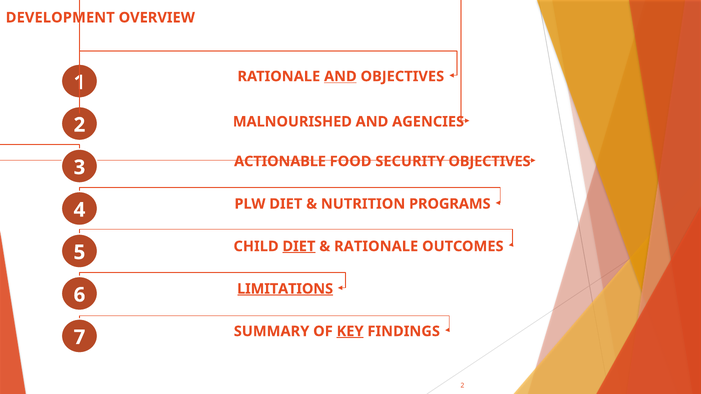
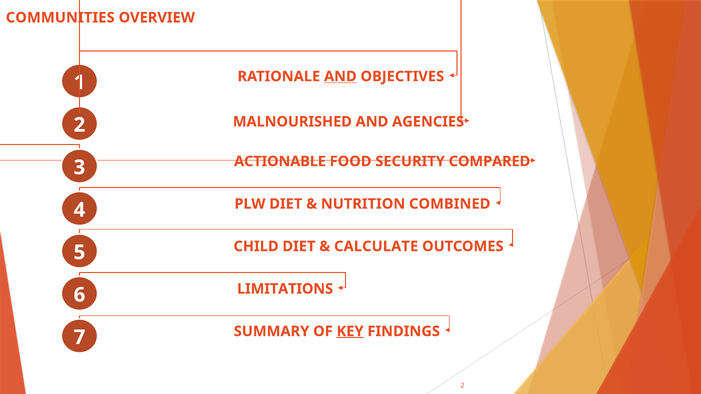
DEVELOPMENT: DEVELOPMENT -> COMMUNITIES
SECURITY OBJECTIVES: OBJECTIVES -> COMPARED
PROGRAMS: PROGRAMS -> COMBINED
DIET at (299, 247) underline: present -> none
RATIONALE at (376, 247): RATIONALE -> CALCULATE
LIMITATIONS underline: present -> none
